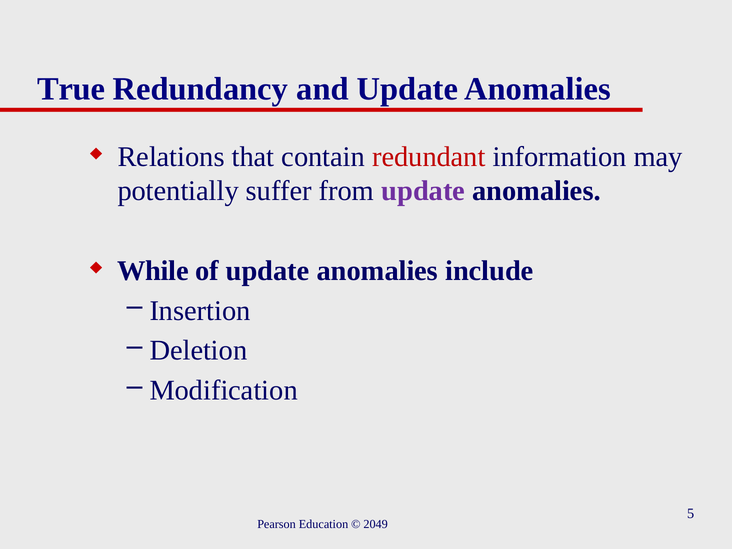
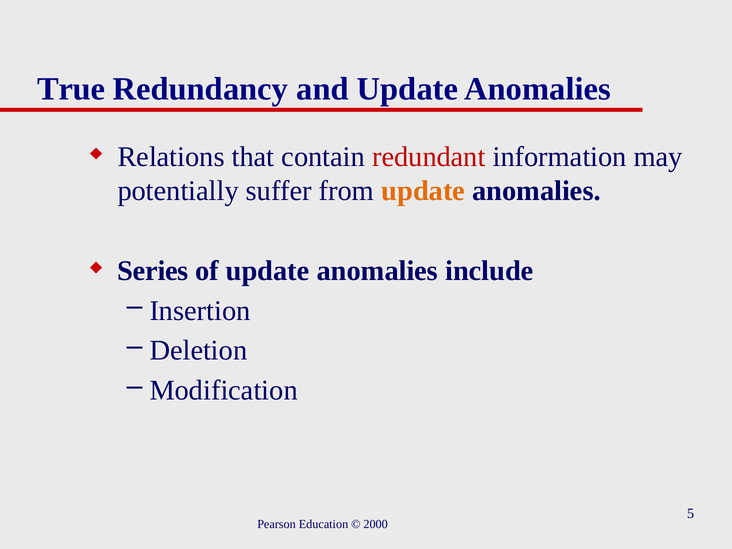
update at (423, 191) colour: purple -> orange
While: While -> Series
2049: 2049 -> 2000
